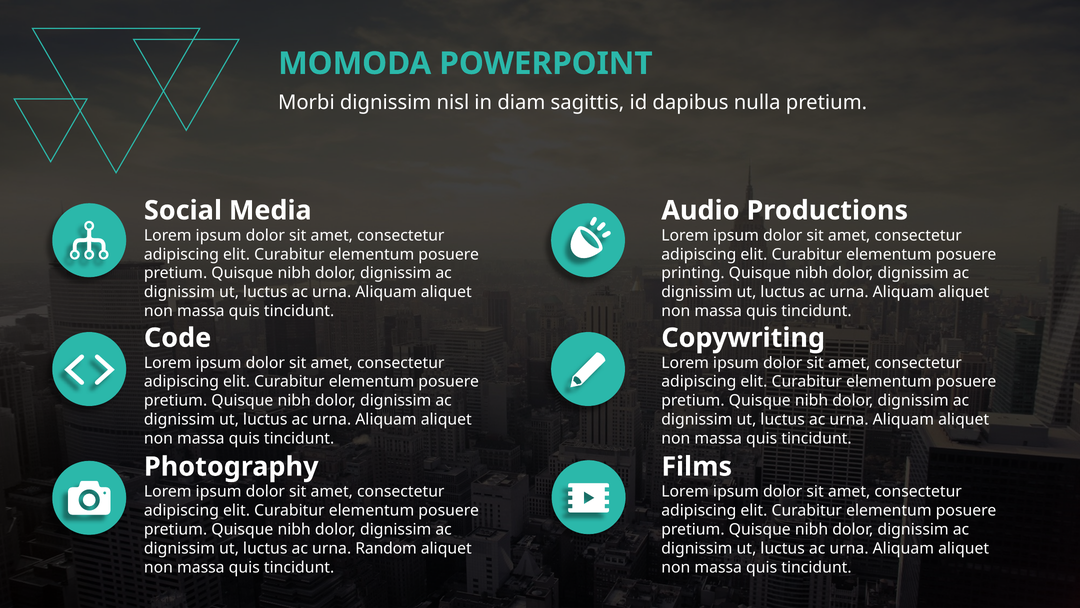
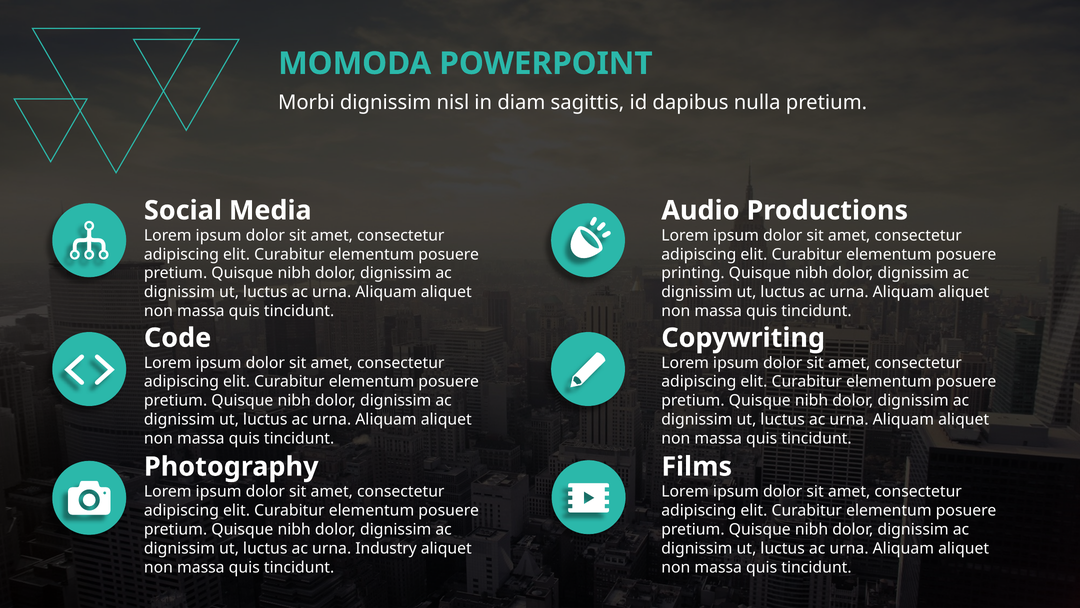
Random: Random -> Industry
